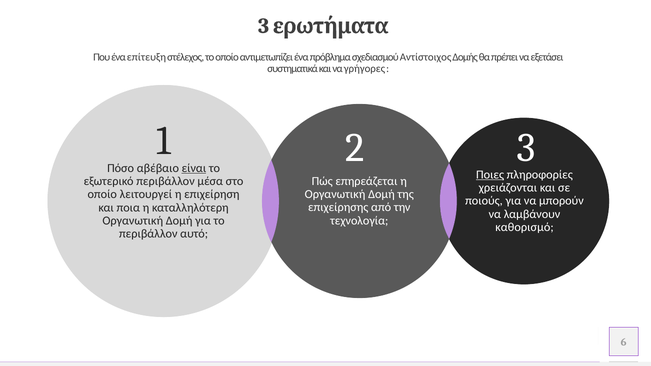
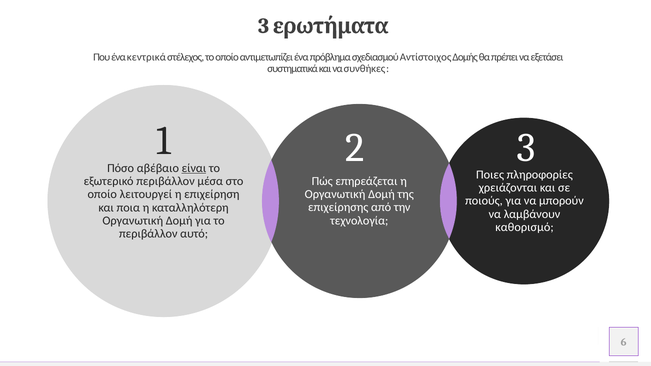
επίτευξη: επίτευξη -> κεντρικά
γρήγορες: γρήγορες -> συνθήκες
Ποιες underline: present -> none
